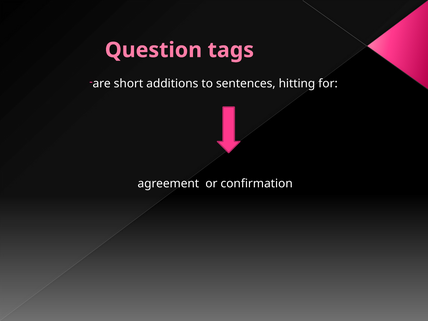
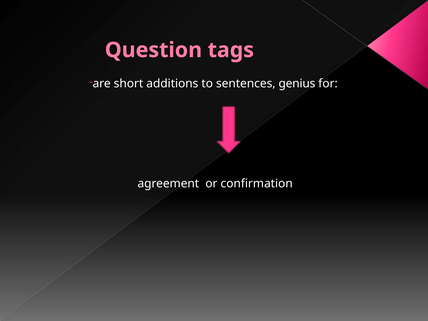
hitting: hitting -> genius
